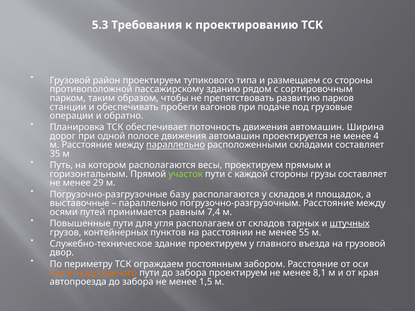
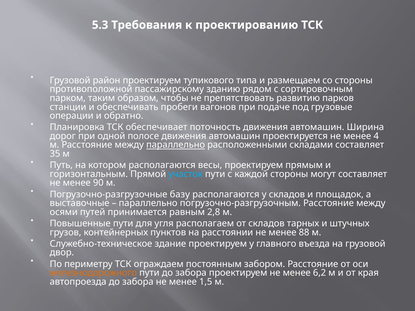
участок colour: light green -> light blue
грузы: грузы -> могут
29: 29 -> 90
7,4: 7,4 -> 2,8
штучных underline: present -> none
55: 55 -> 88
8,1: 8,1 -> 6,2
